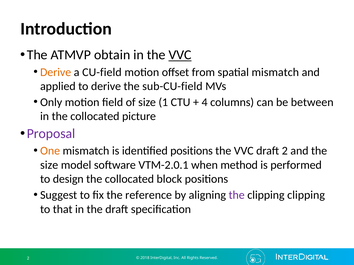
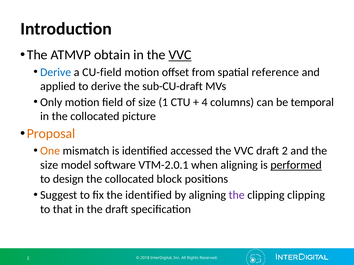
Derive at (56, 72) colour: orange -> blue
spatial mismatch: mismatch -> reference
sub-CU-field: sub-CU-field -> sub-CU-draft
between: between -> temporal
Proposal colour: purple -> orange
identified positions: positions -> accessed
when method: method -> aligning
performed underline: none -> present
the reference: reference -> identified
